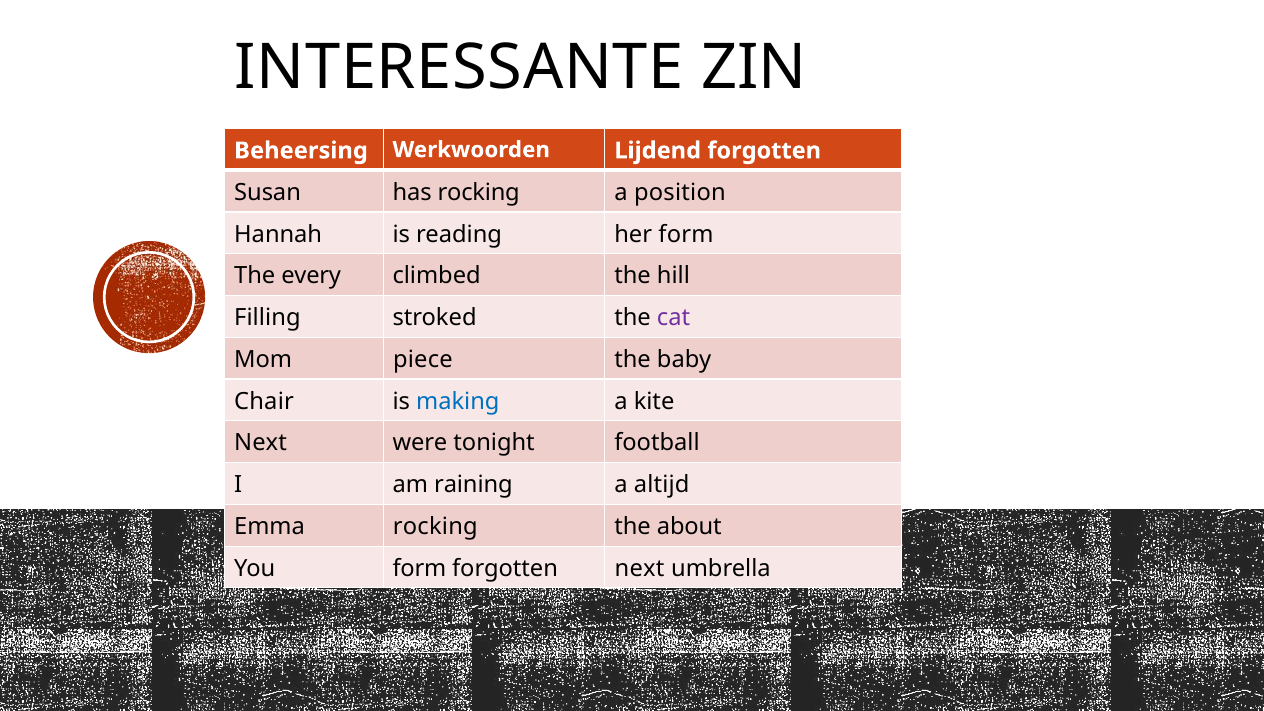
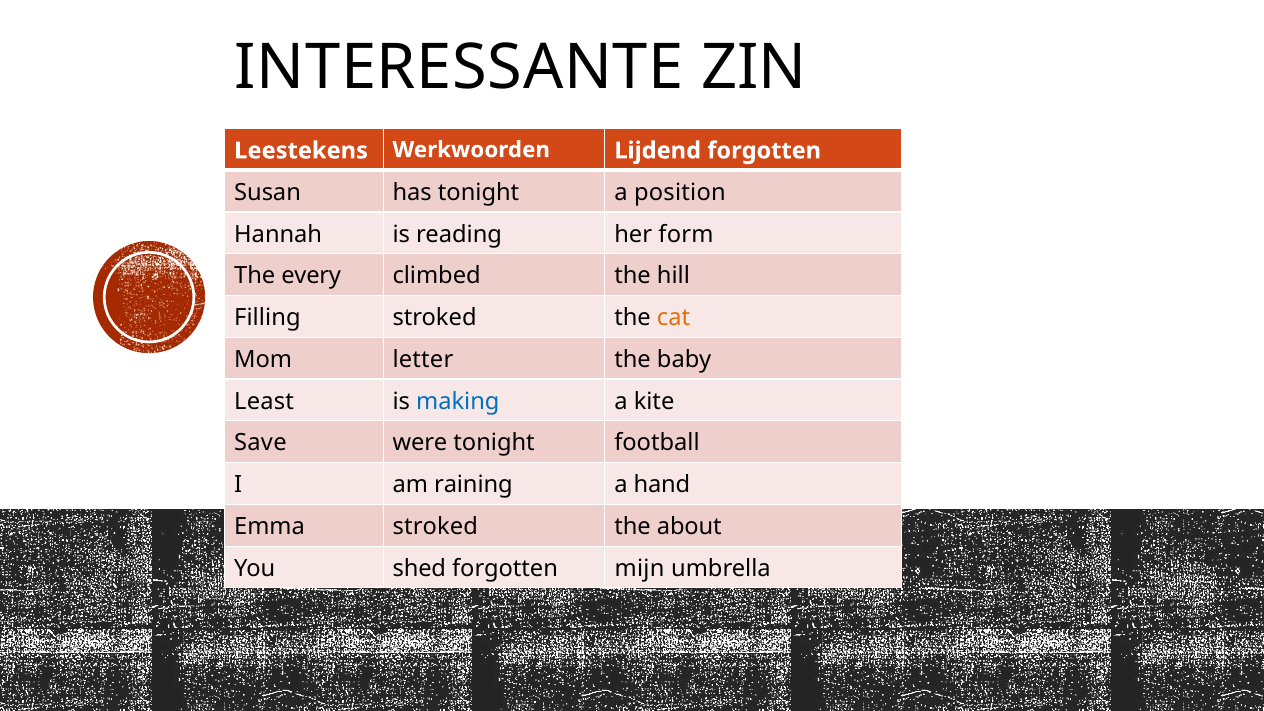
Beheersing: Beheersing -> Leestekens
has rocking: rocking -> tonight
cat colour: purple -> orange
piece: piece -> letter
Chair: Chair -> Least
Next at (261, 443): Next -> Save
altijd: altijd -> hand
Emma rocking: rocking -> stroked
You form: form -> shed
forgotten next: next -> mijn
